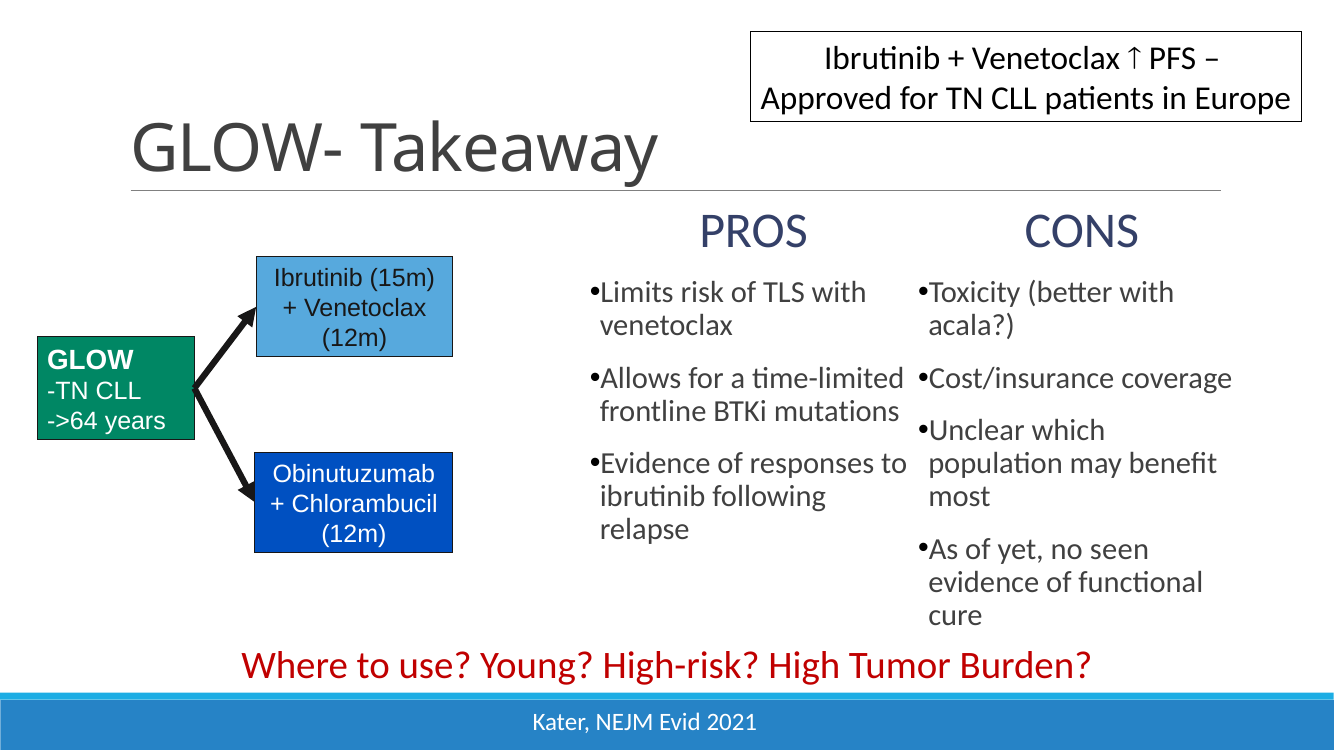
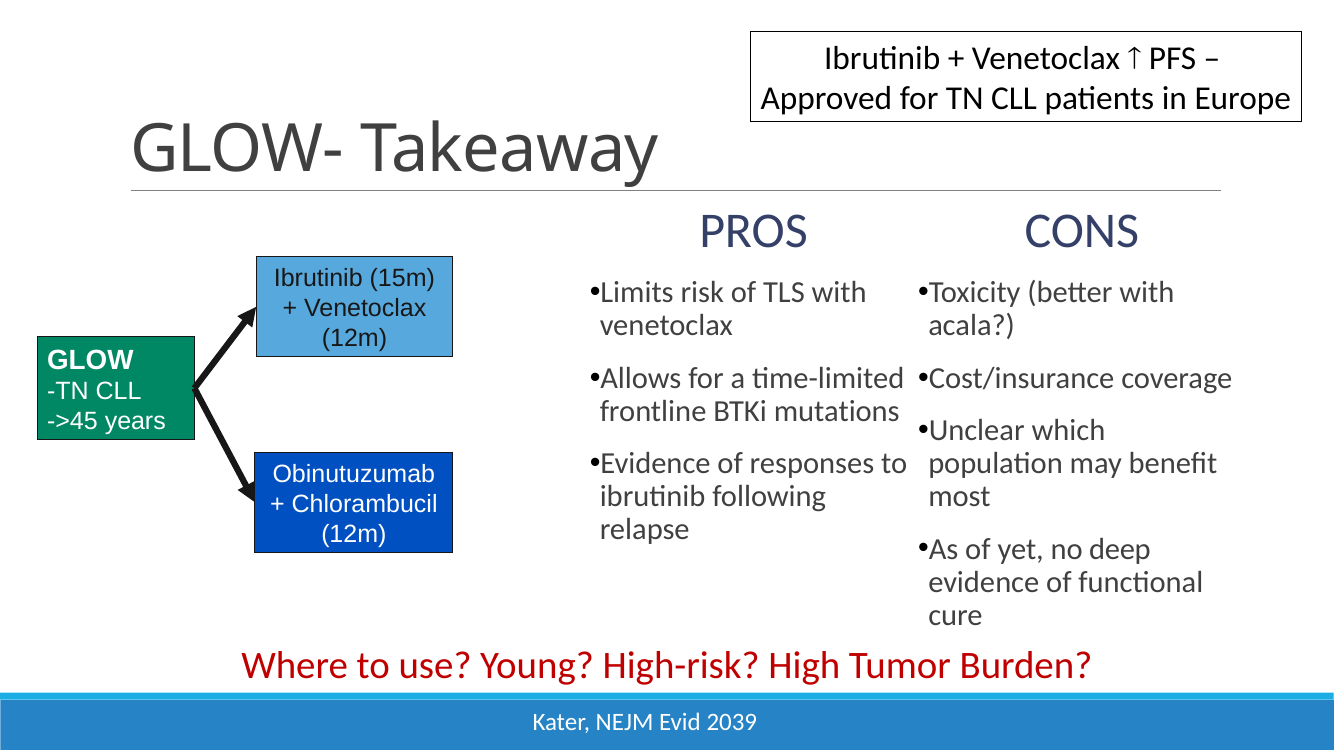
->64: ->64 -> ->45
seen: seen -> deep
2021: 2021 -> 2039
